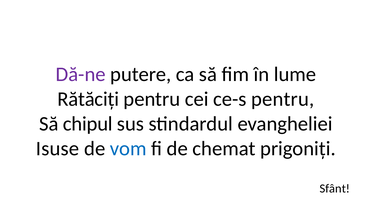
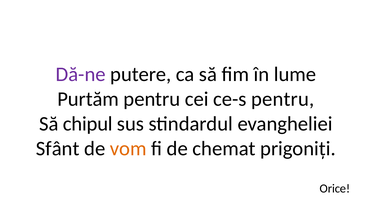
Rătăciți: Rătăciți -> Purtăm
Isuse: Isuse -> Sfânt
vom colour: blue -> orange
Sfânt: Sfânt -> Orice
